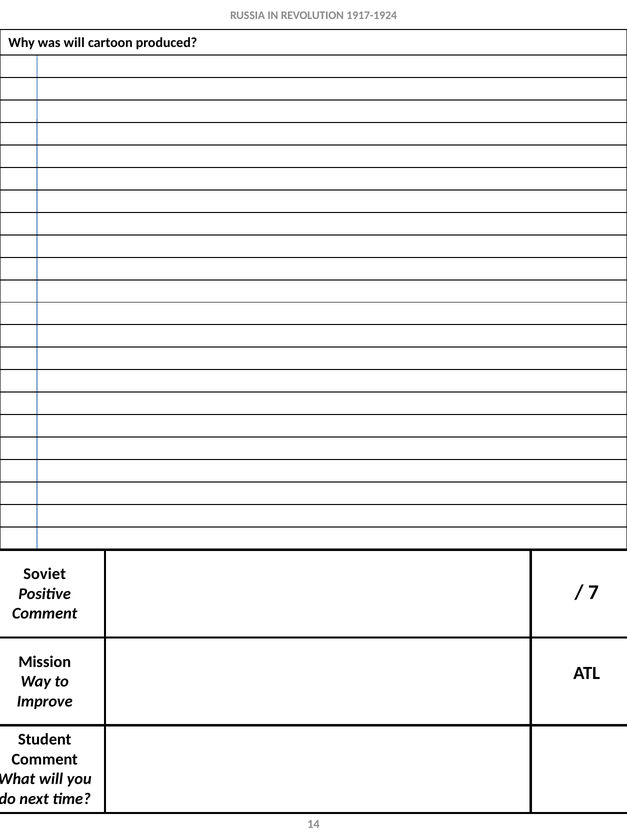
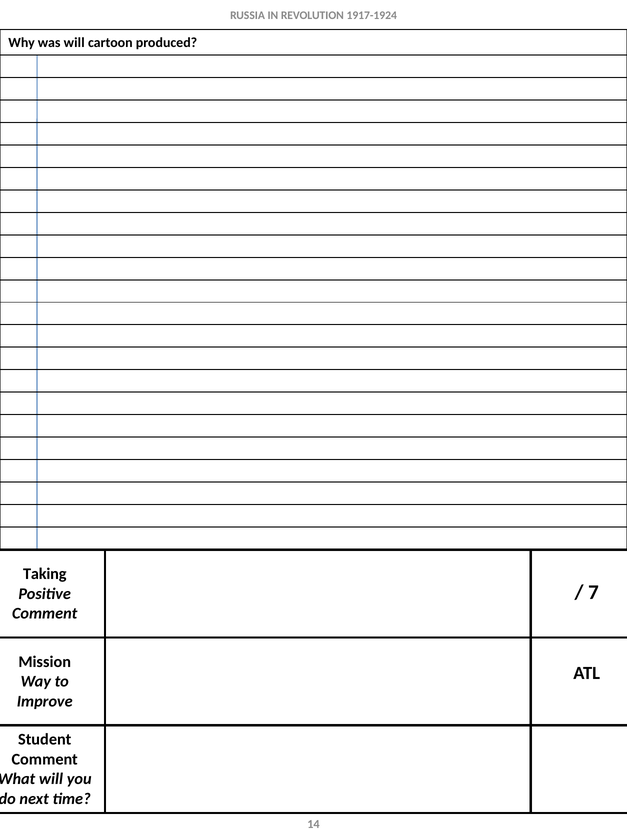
Soviet: Soviet -> Taking
